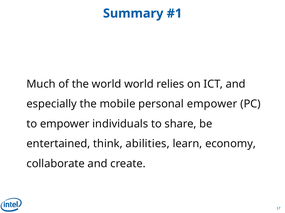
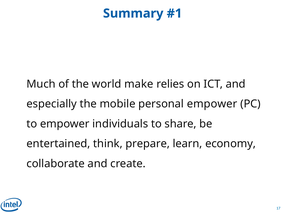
world world: world -> make
abilities: abilities -> prepare
